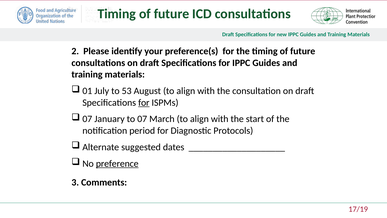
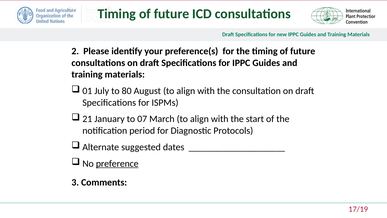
53: 53 -> 80
for at (144, 102) underline: present -> none
07 at (87, 119): 07 -> 21
